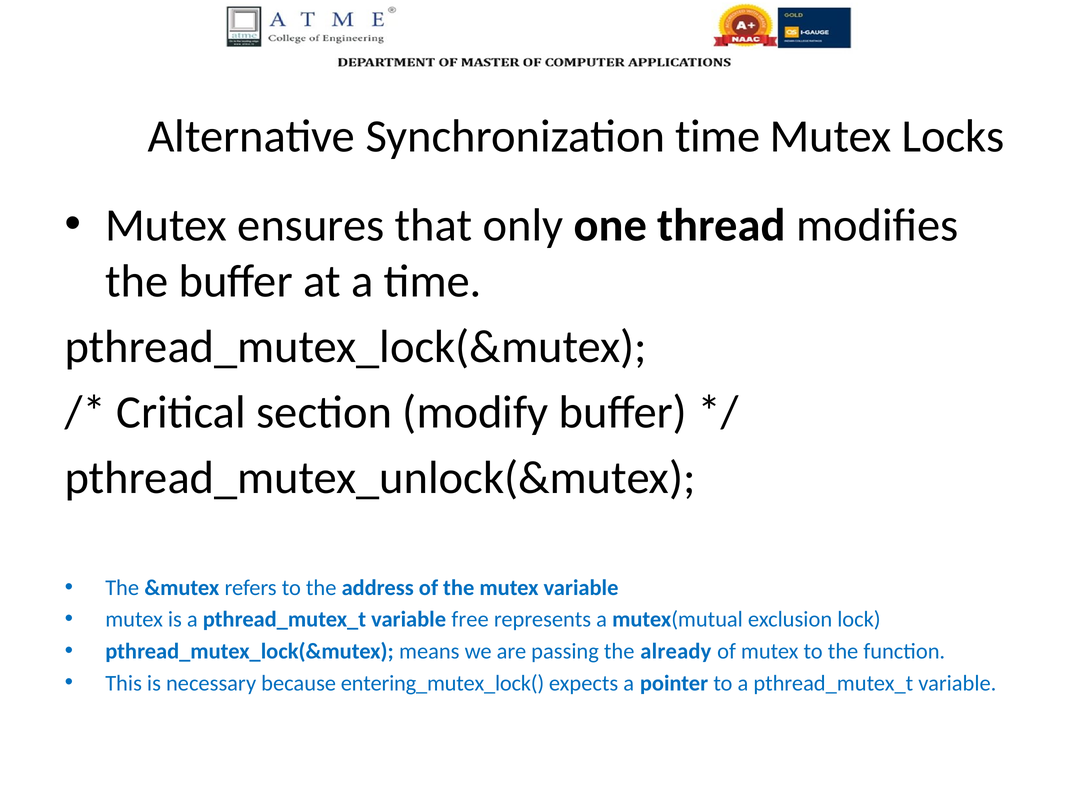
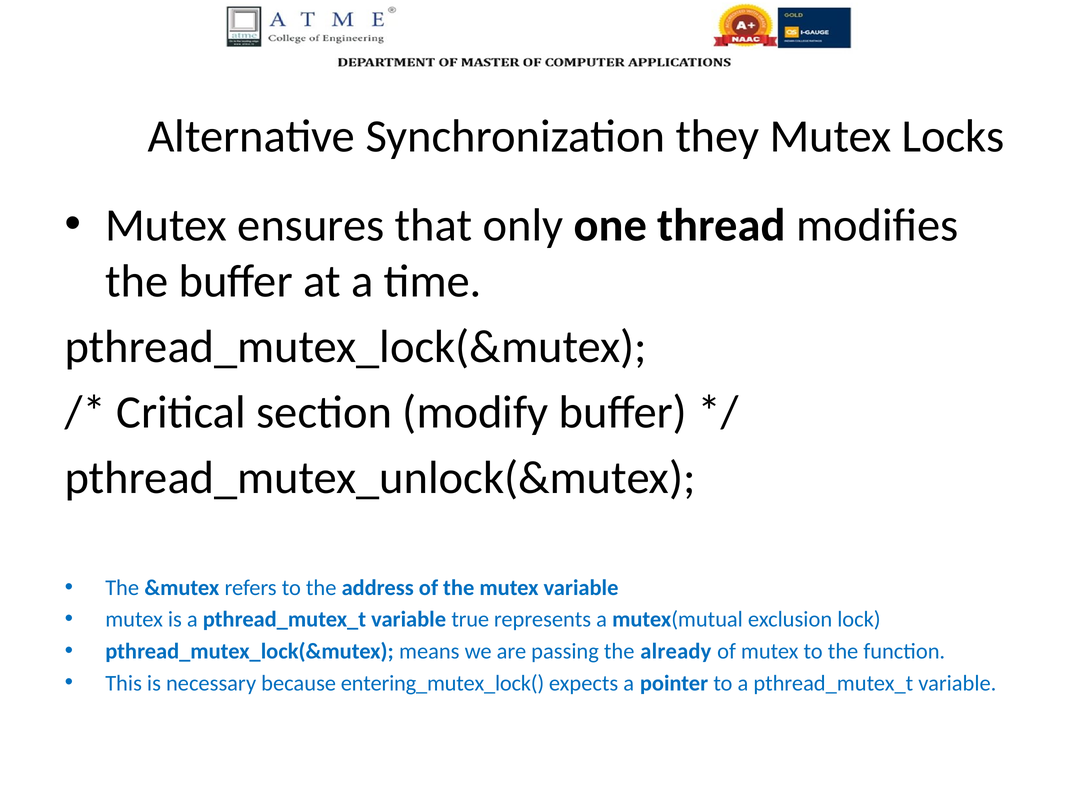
Synchronization time: time -> they
free: free -> true
